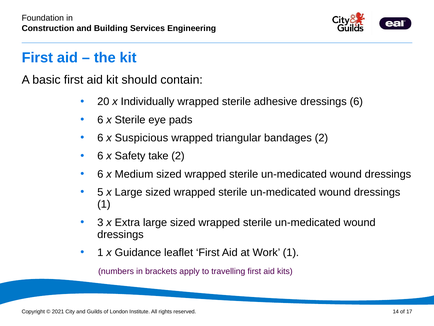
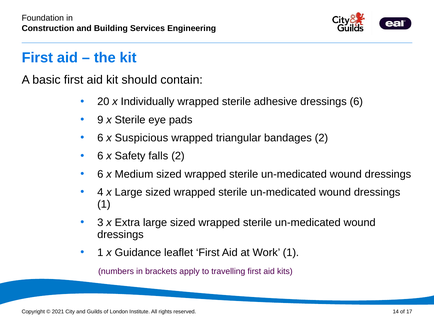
6 at (100, 120): 6 -> 9
take: take -> falls
5: 5 -> 4
